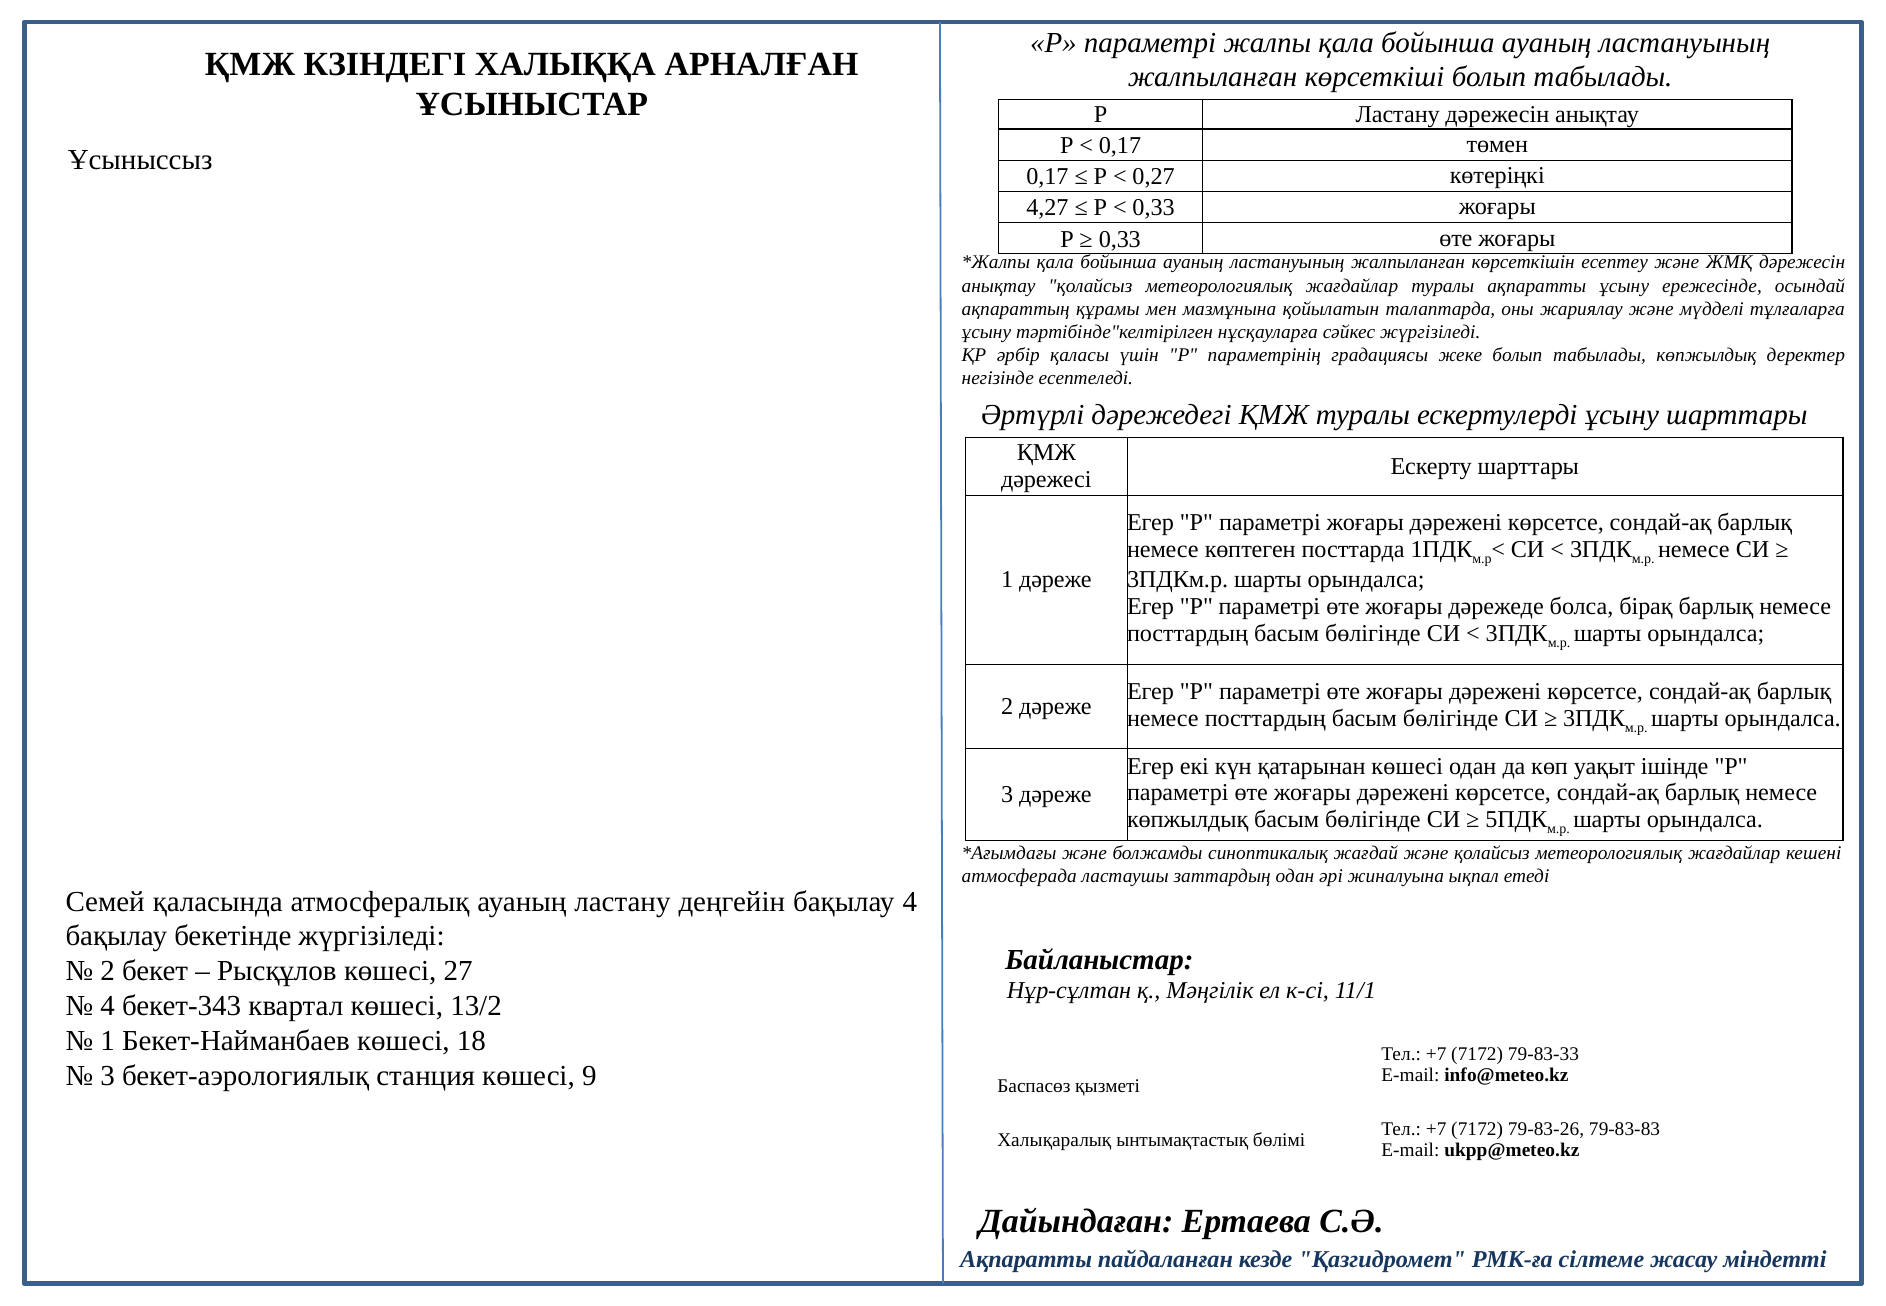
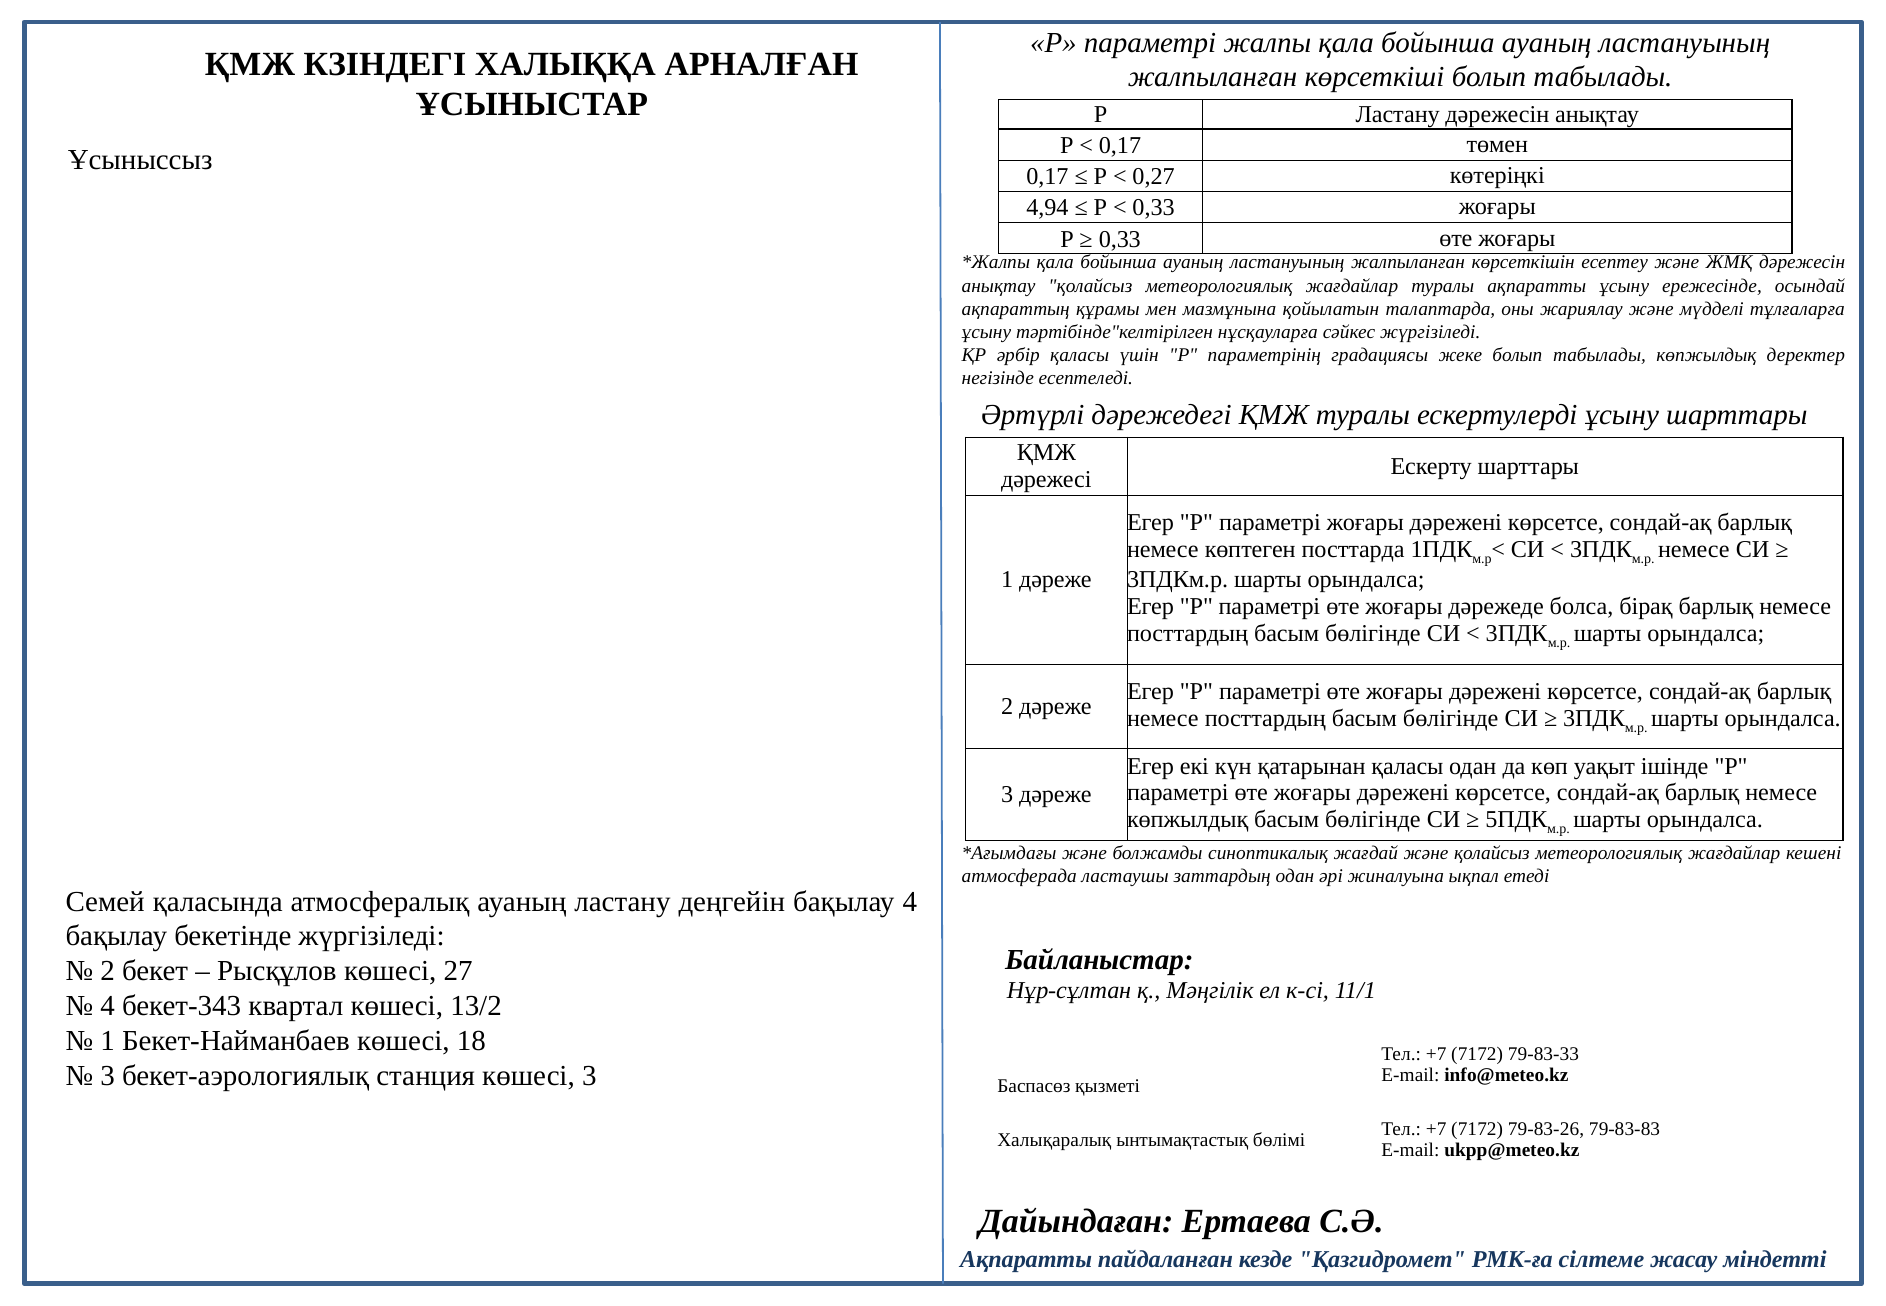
4,27: 4,27 -> 4,94
қатарынан көшесі: көшесі -> қаласы
көшесі 9: 9 -> 3
